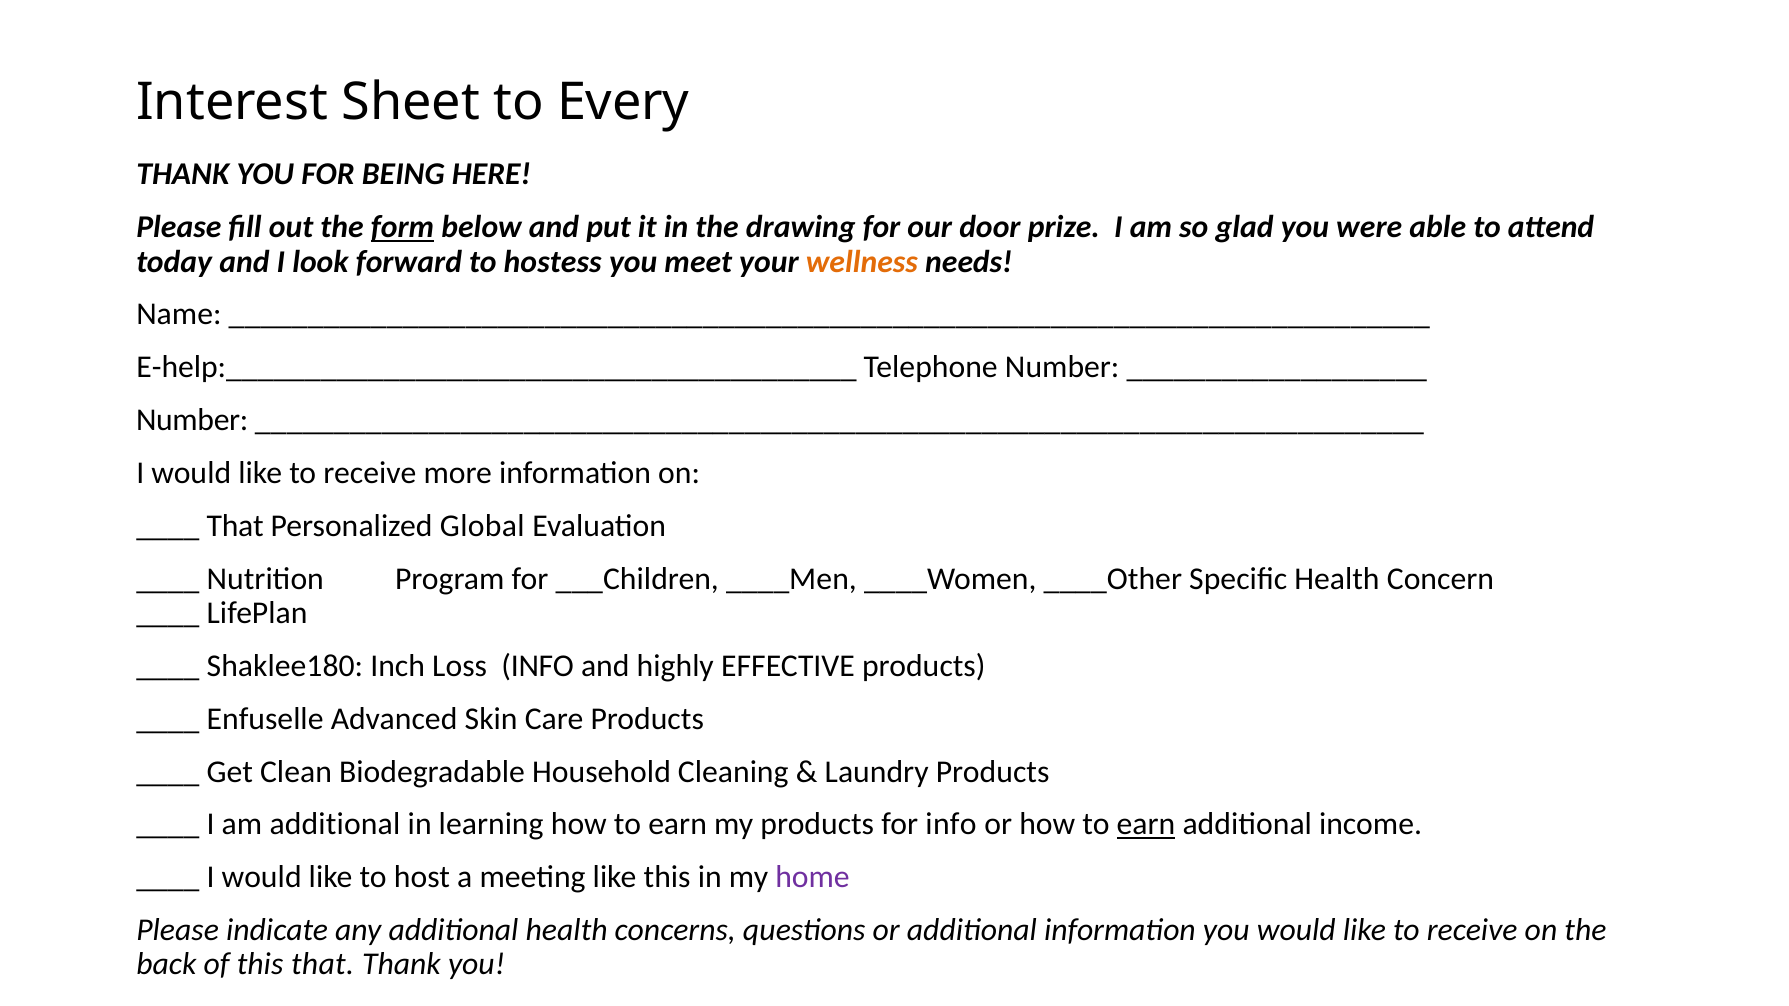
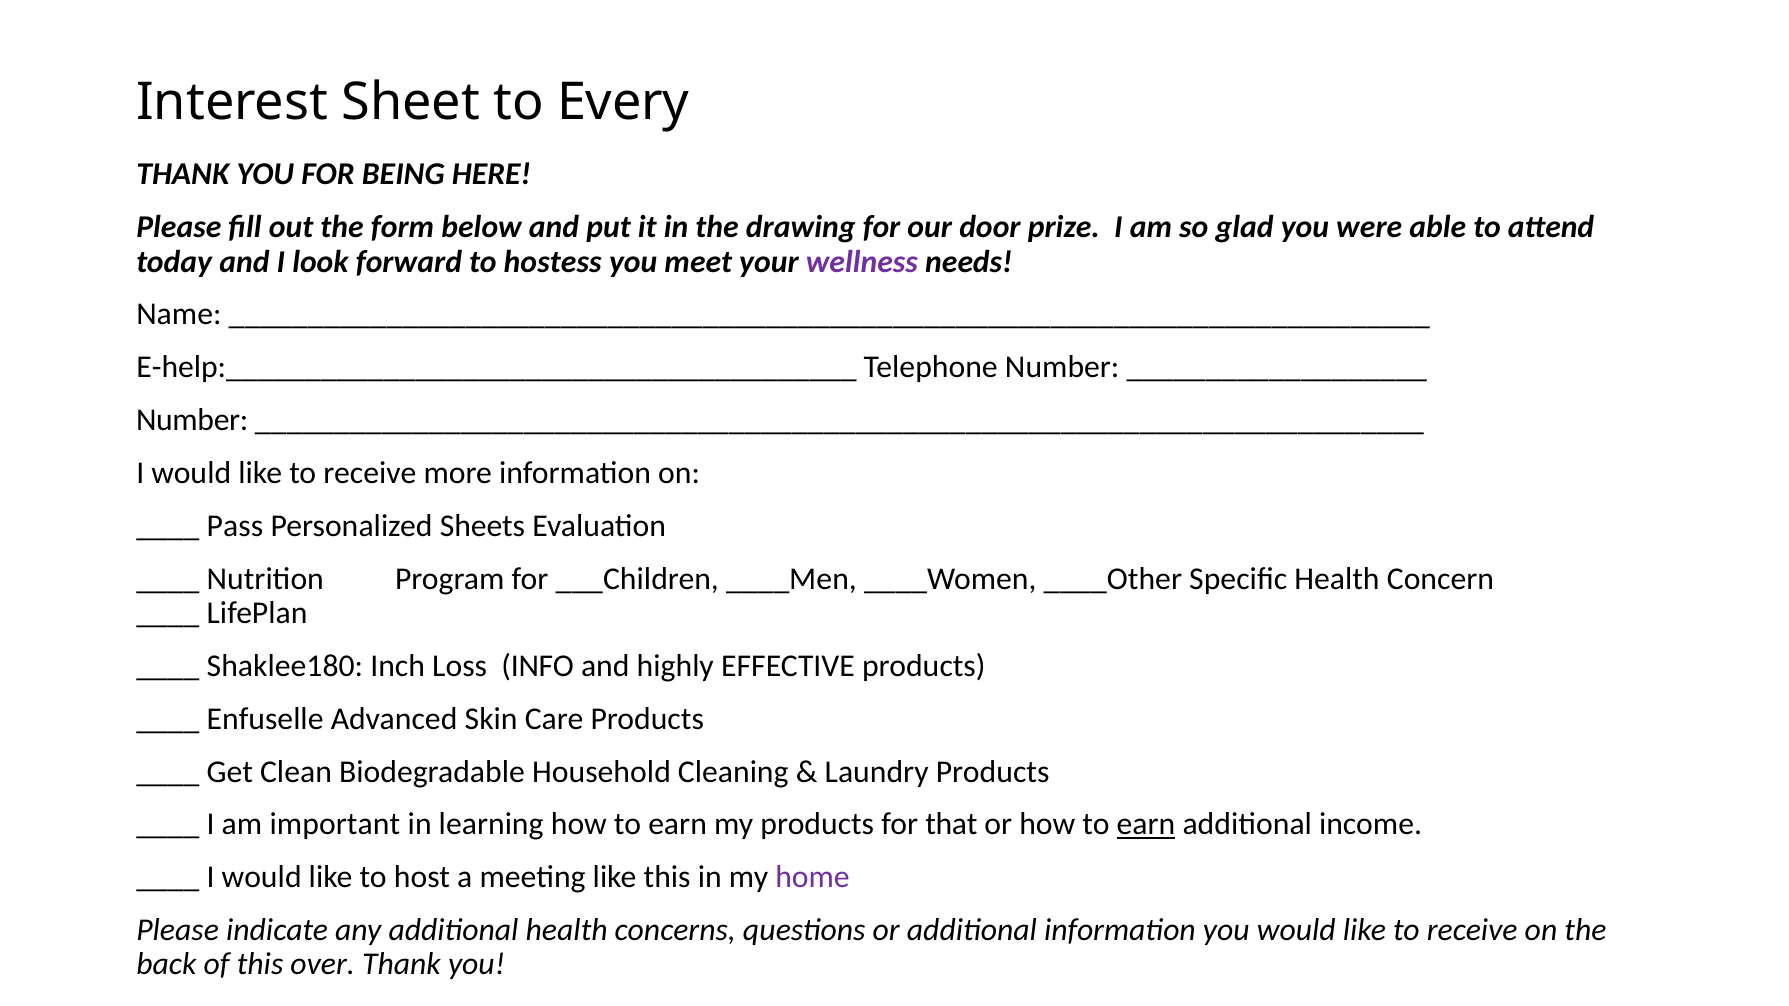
form underline: present -> none
wellness colour: orange -> purple
That at (235, 526): That -> Pass
Global: Global -> Sheets
am additional: additional -> important
for info: info -> that
this that: that -> over
